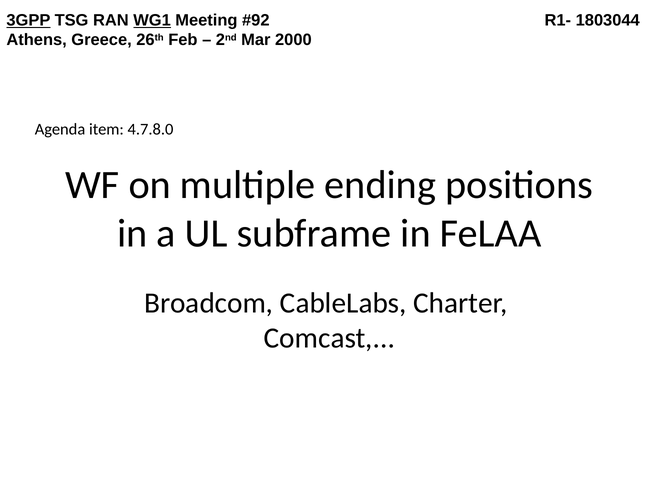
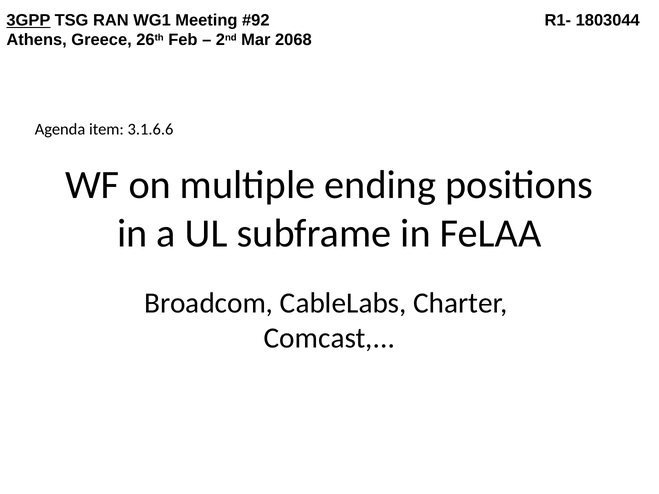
WG1 underline: present -> none
2000: 2000 -> 2068
4.7.8.0: 4.7.8.0 -> 3.1.6.6
